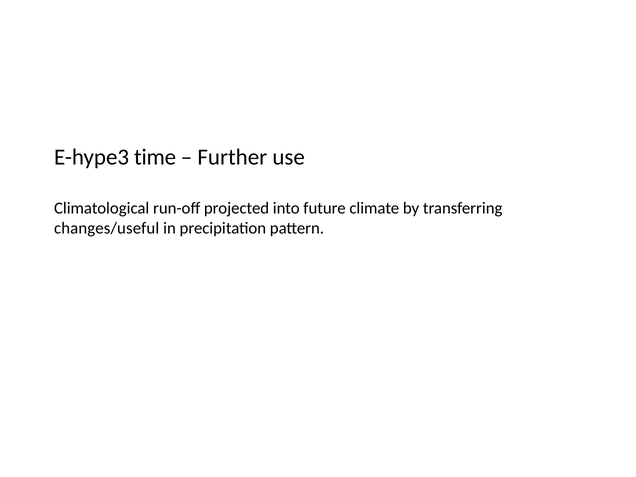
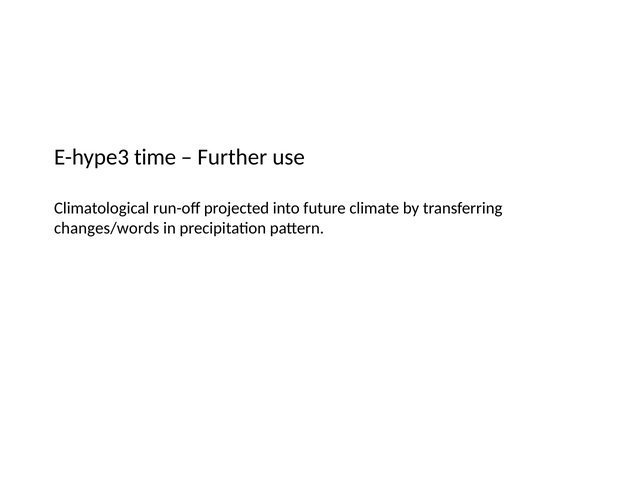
changes/useful: changes/useful -> changes/words
